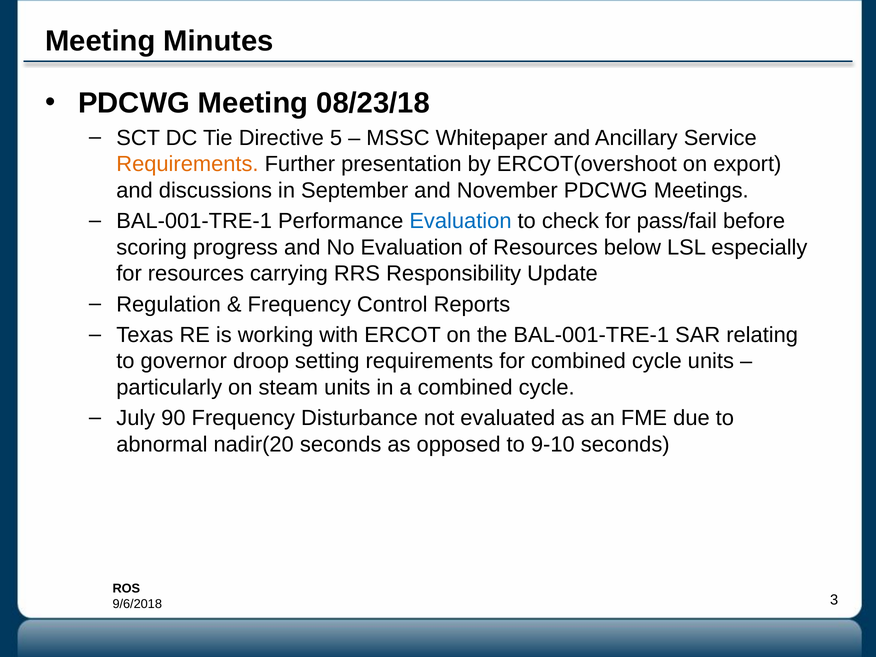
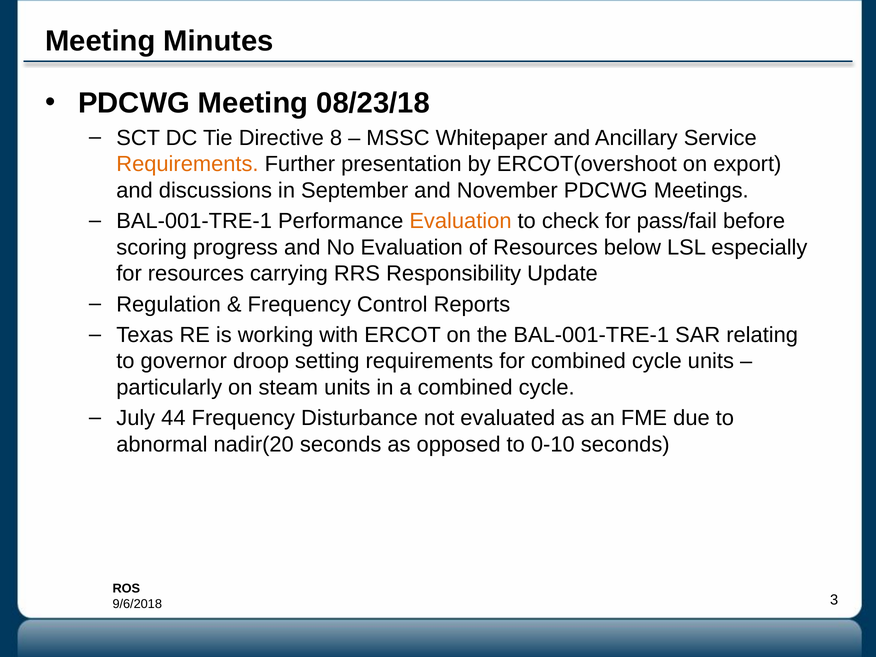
5: 5 -> 8
Evaluation at (460, 221) colour: blue -> orange
90: 90 -> 44
9-10: 9-10 -> 0-10
